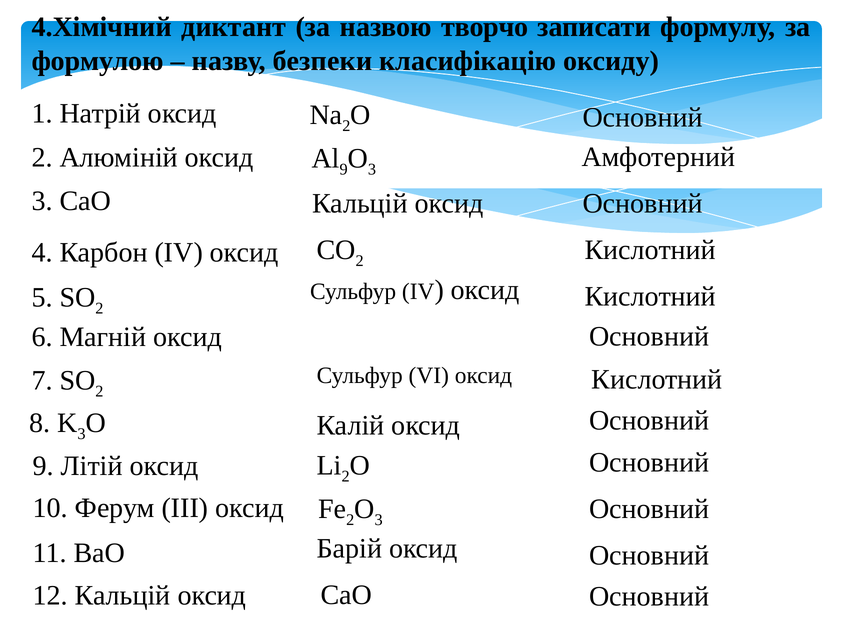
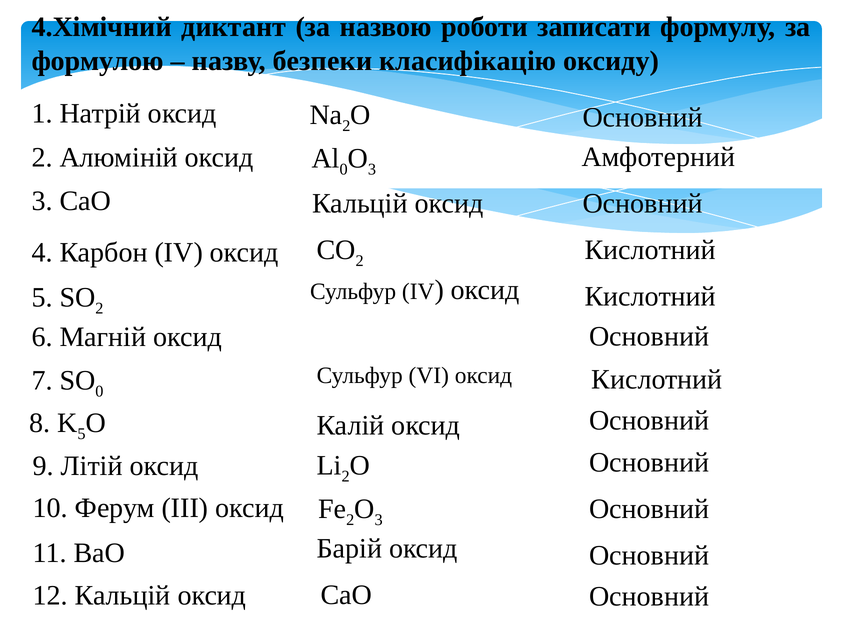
творчо: творчо -> роботи
9 at (344, 169): 9 -> 0
2 at (99, 391): 2 -> 0
3 at (82, 434): 3 -> 5
